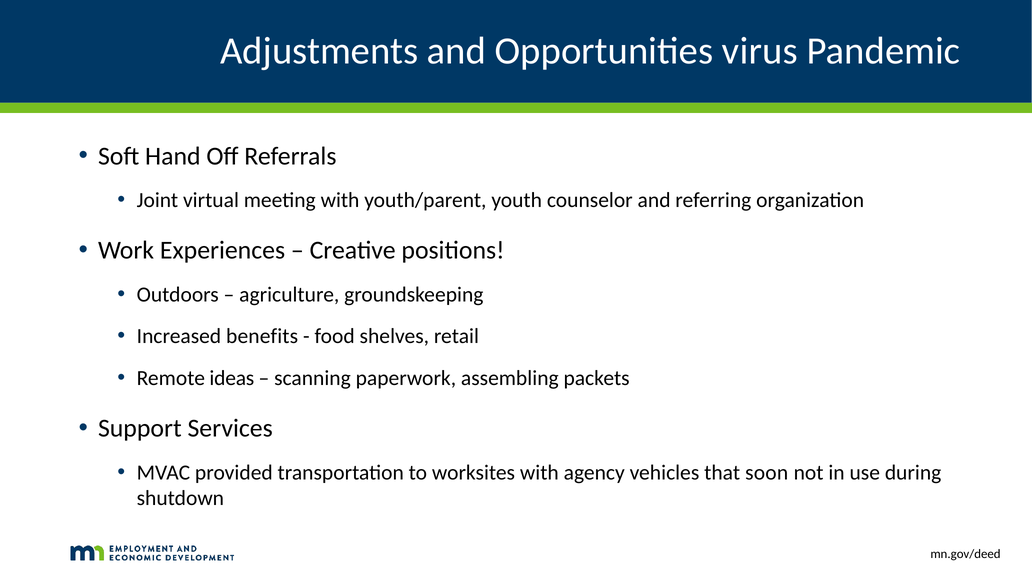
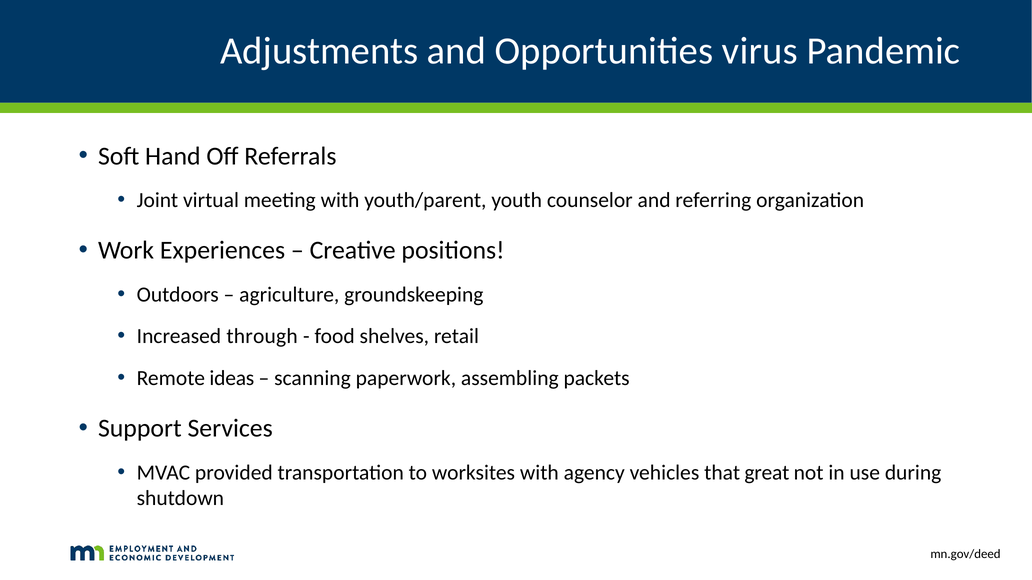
benefits: benefits -> through
soon: soon -> great
